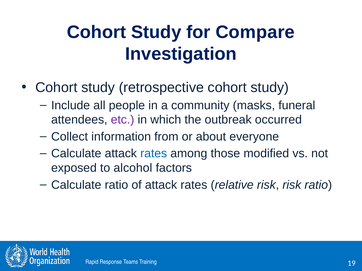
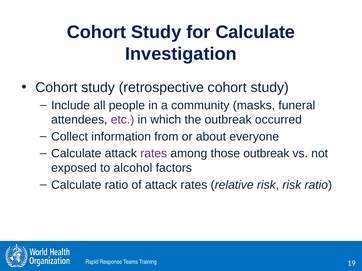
for Compare: Compare -> Calculate
rates at (154, 154) colour: blue -> purple
those modified: modified -> outbreak
